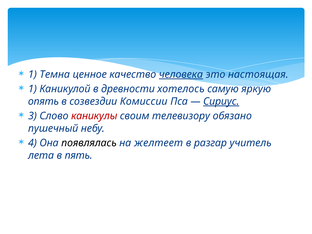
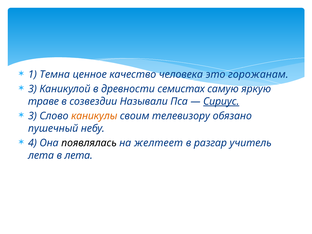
человека underline: present -> none
настоящая: настоящая -> горожанам
1 at (32, 89): 1 -> 3
хотелось: хотелось -> семистах
опять: опять -> траве
Комиссии: Комиссии -> Называли
каникулы colour: red -> orange
в пять: пять -> лета
